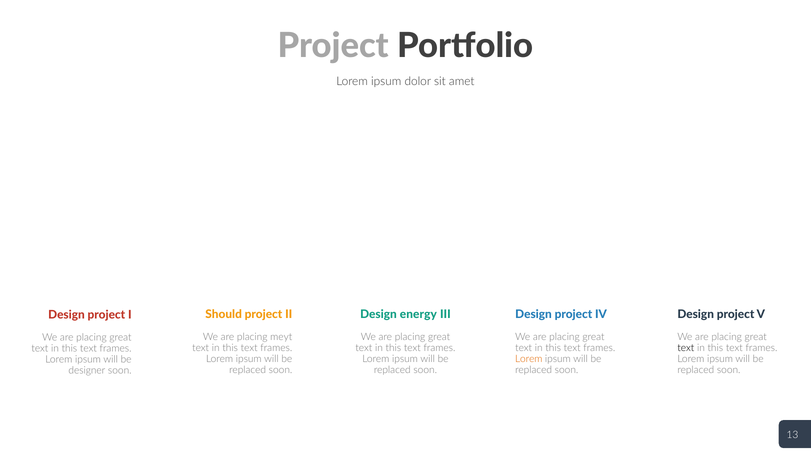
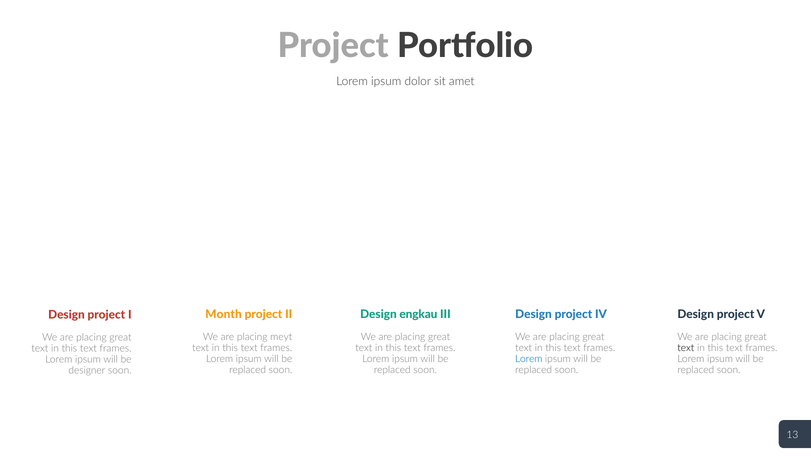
Should: Should -> Month
energy: energy -> engkau
Lorem at (529, 359) colour: orange -> blue
